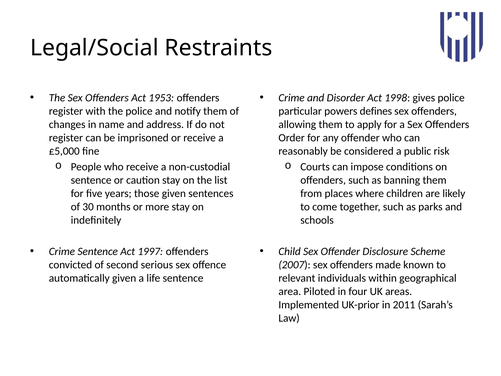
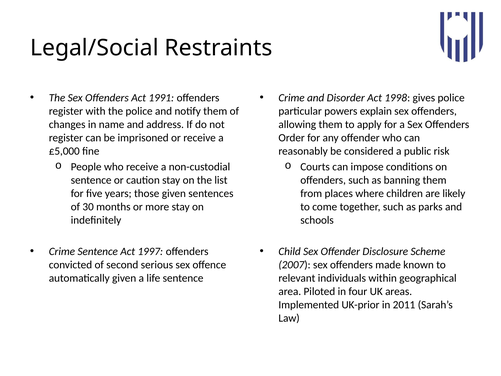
1953: 1953 -> 1991
defines: defines -> explain
